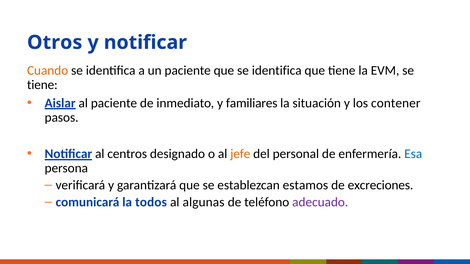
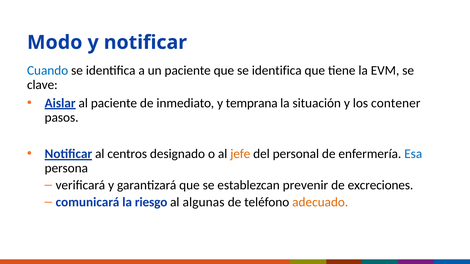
Otros: Otros -> Modo
Cuando colour: orange -> blue
tiene at (42, 85): tiene -> clave
familiares: familiares -> temprana
estamos: estamos -> prevenir
todos: todos -> riesgo
adecuado colour: purple -> orange
